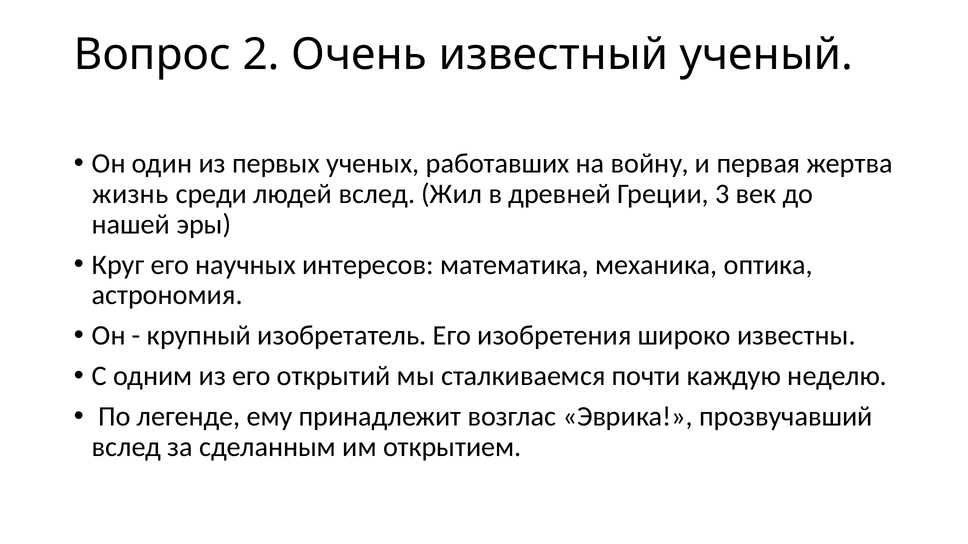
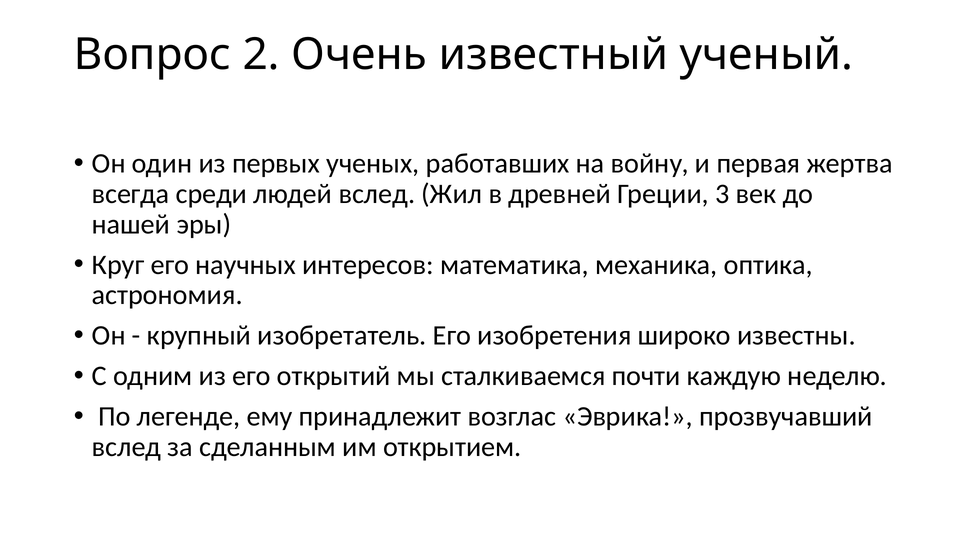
жизнь: жизнь -> всегда
